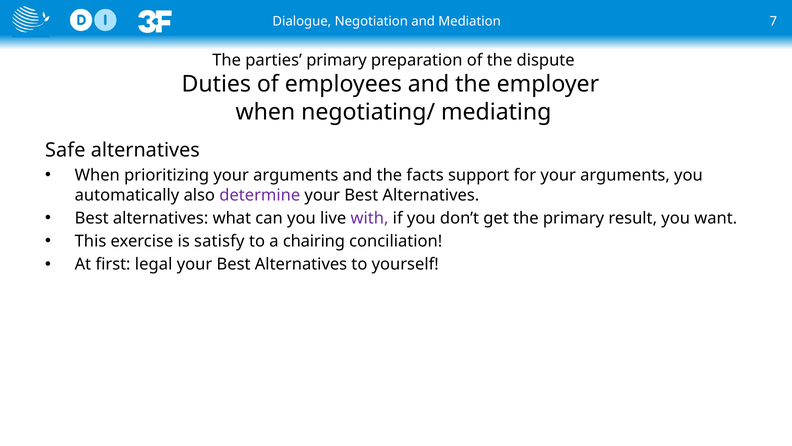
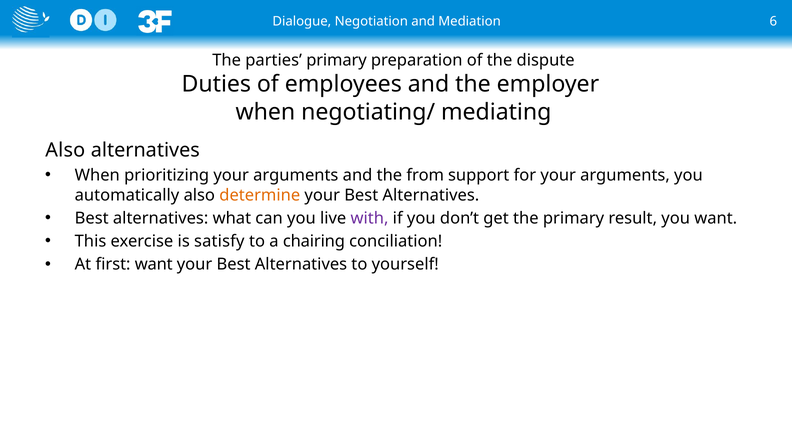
7: 7 -> 6
Safe at (65, 150): Safe -> Also
facts: facts -> from
determine colour: purple -> orange
first legal: legal -> want
